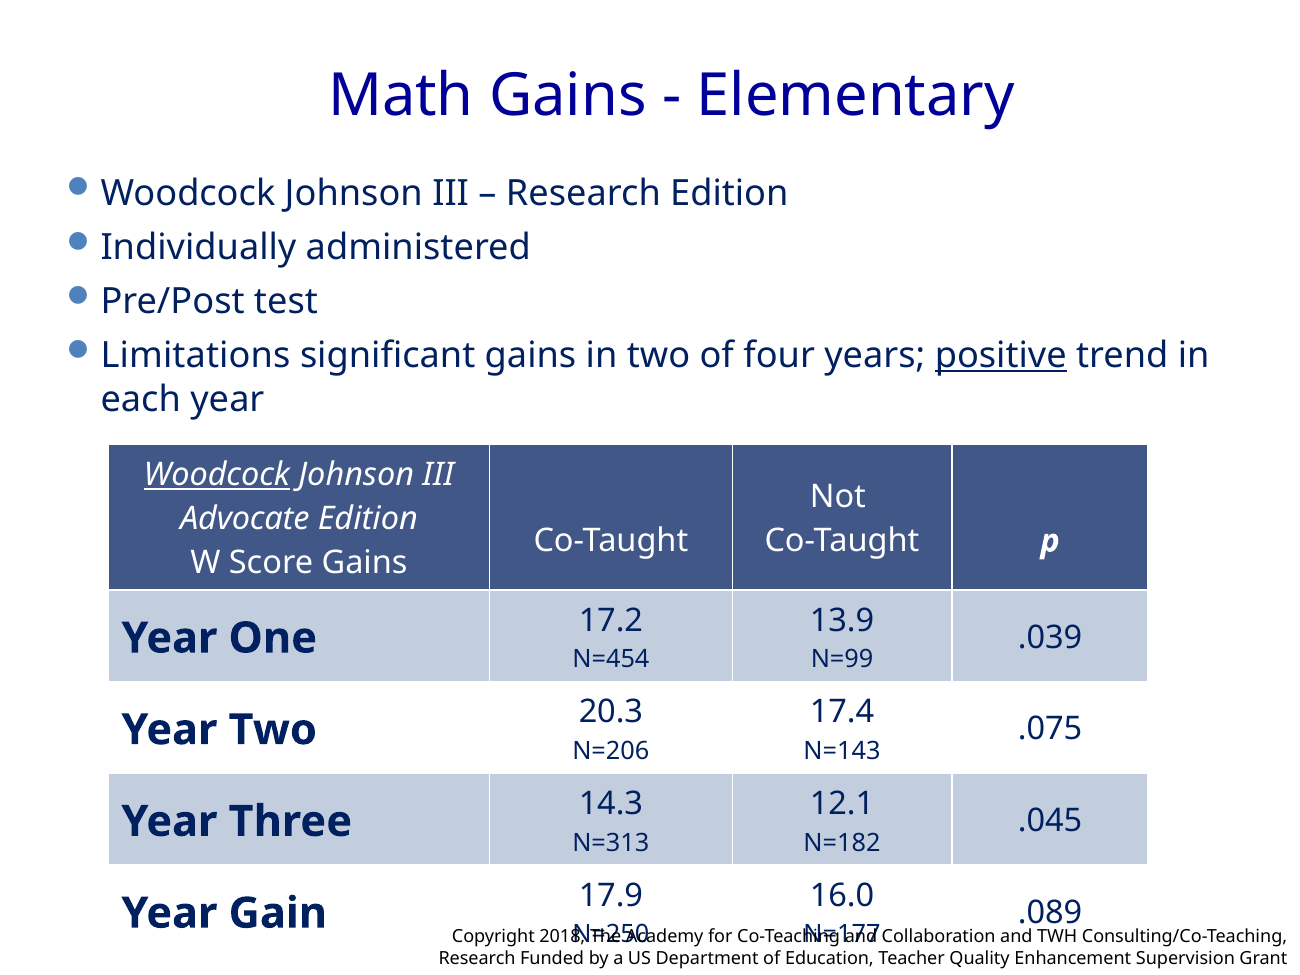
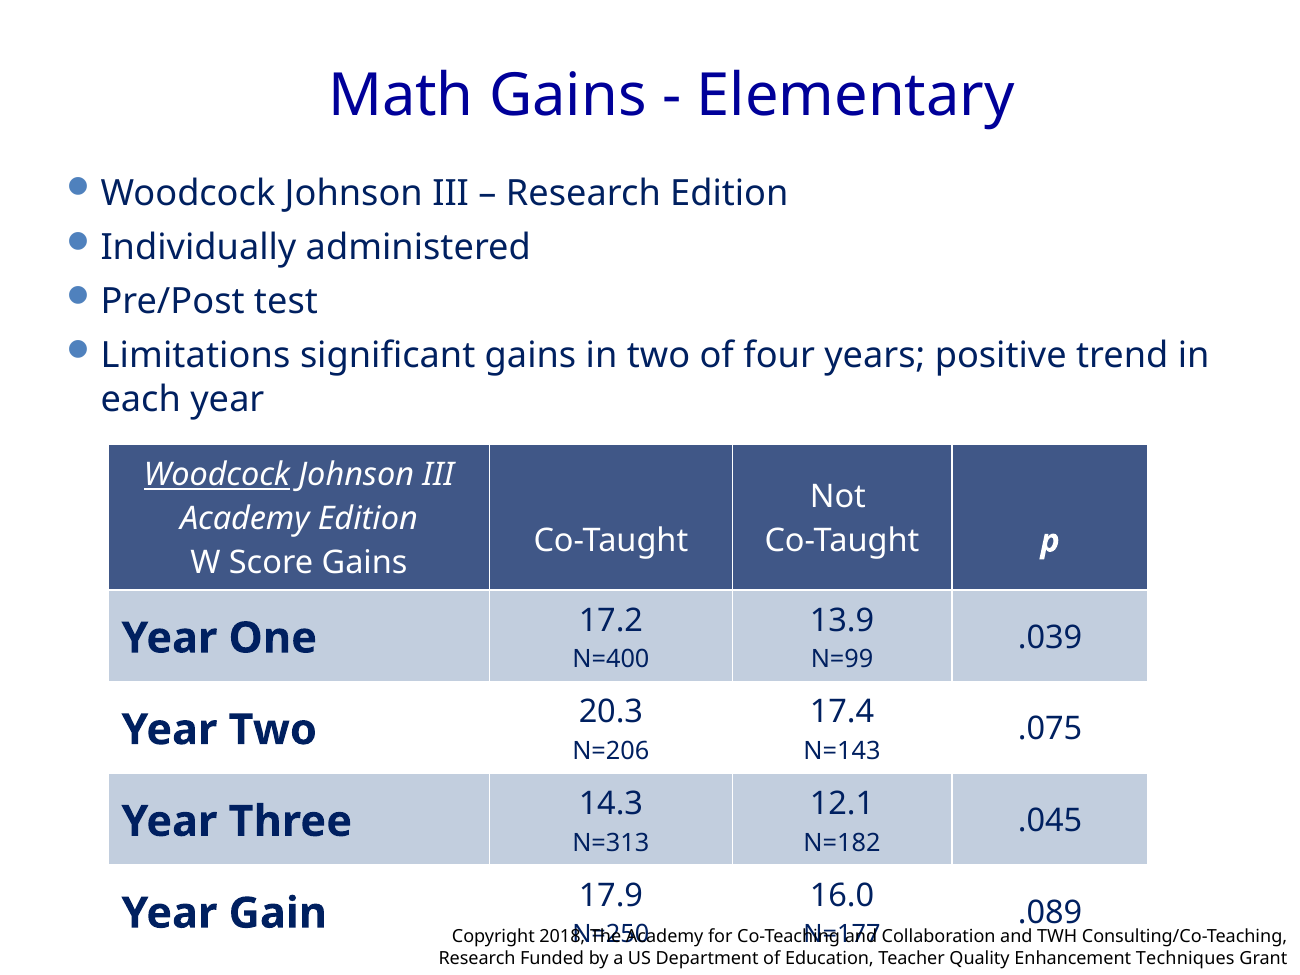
positive underline: present -> none
Advocate at (245, 519): Advocate -> Academy
N=454: N=454 -> N=400
Supervision: Supervision -> Techniques
